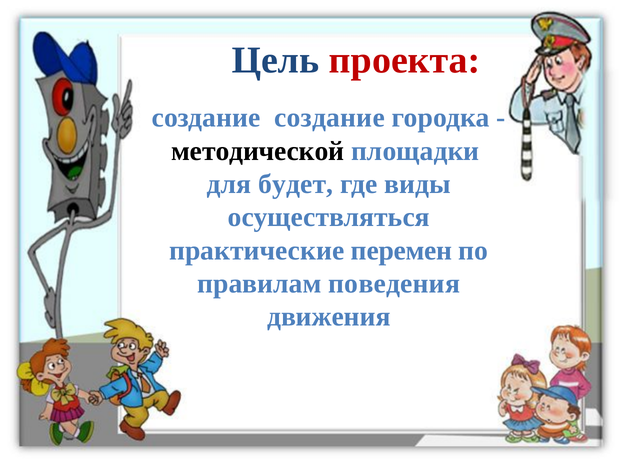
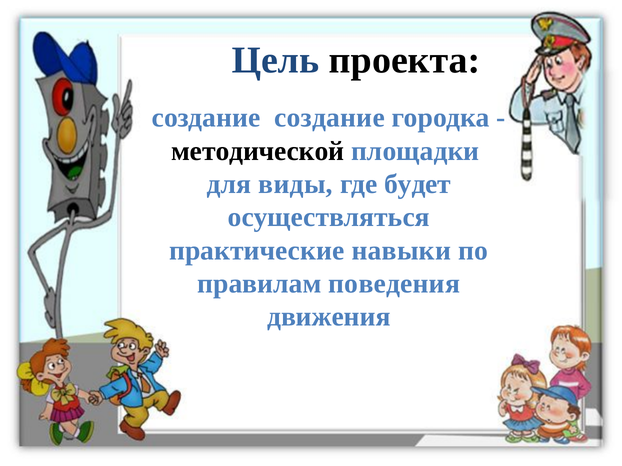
проекта colour: red -> black
будет: будет -> виды
виды: виды -> будет
перемен: перемен -> навыки
